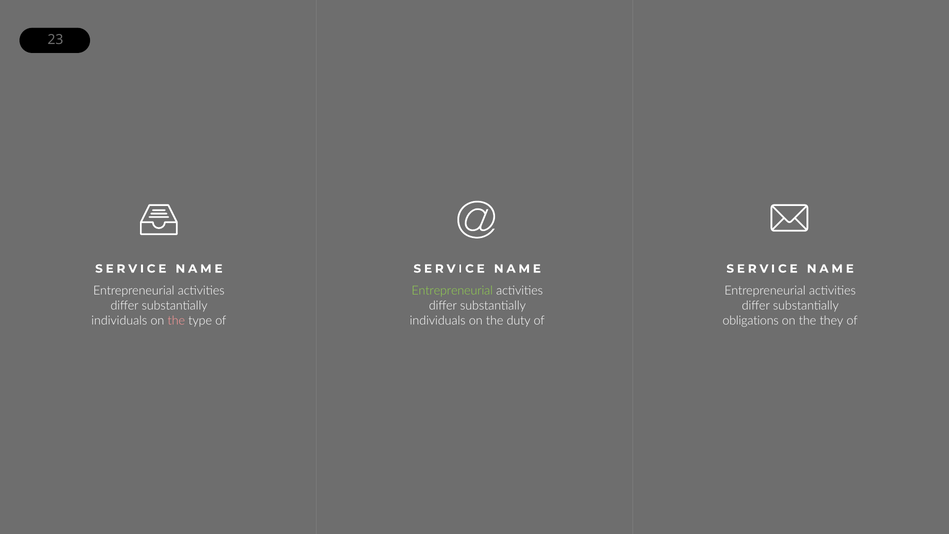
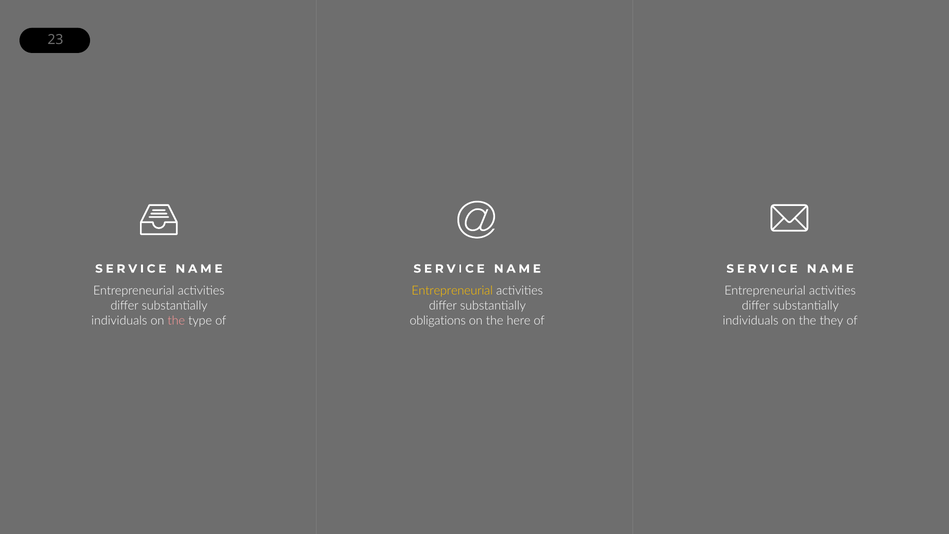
Entrepreneurial at (452, 291) colour: light green -> yellow
individuals at (438, 321): individuals -> obligations
duty: duty -> here
obligations at (751, 321): obligations -> individuals
